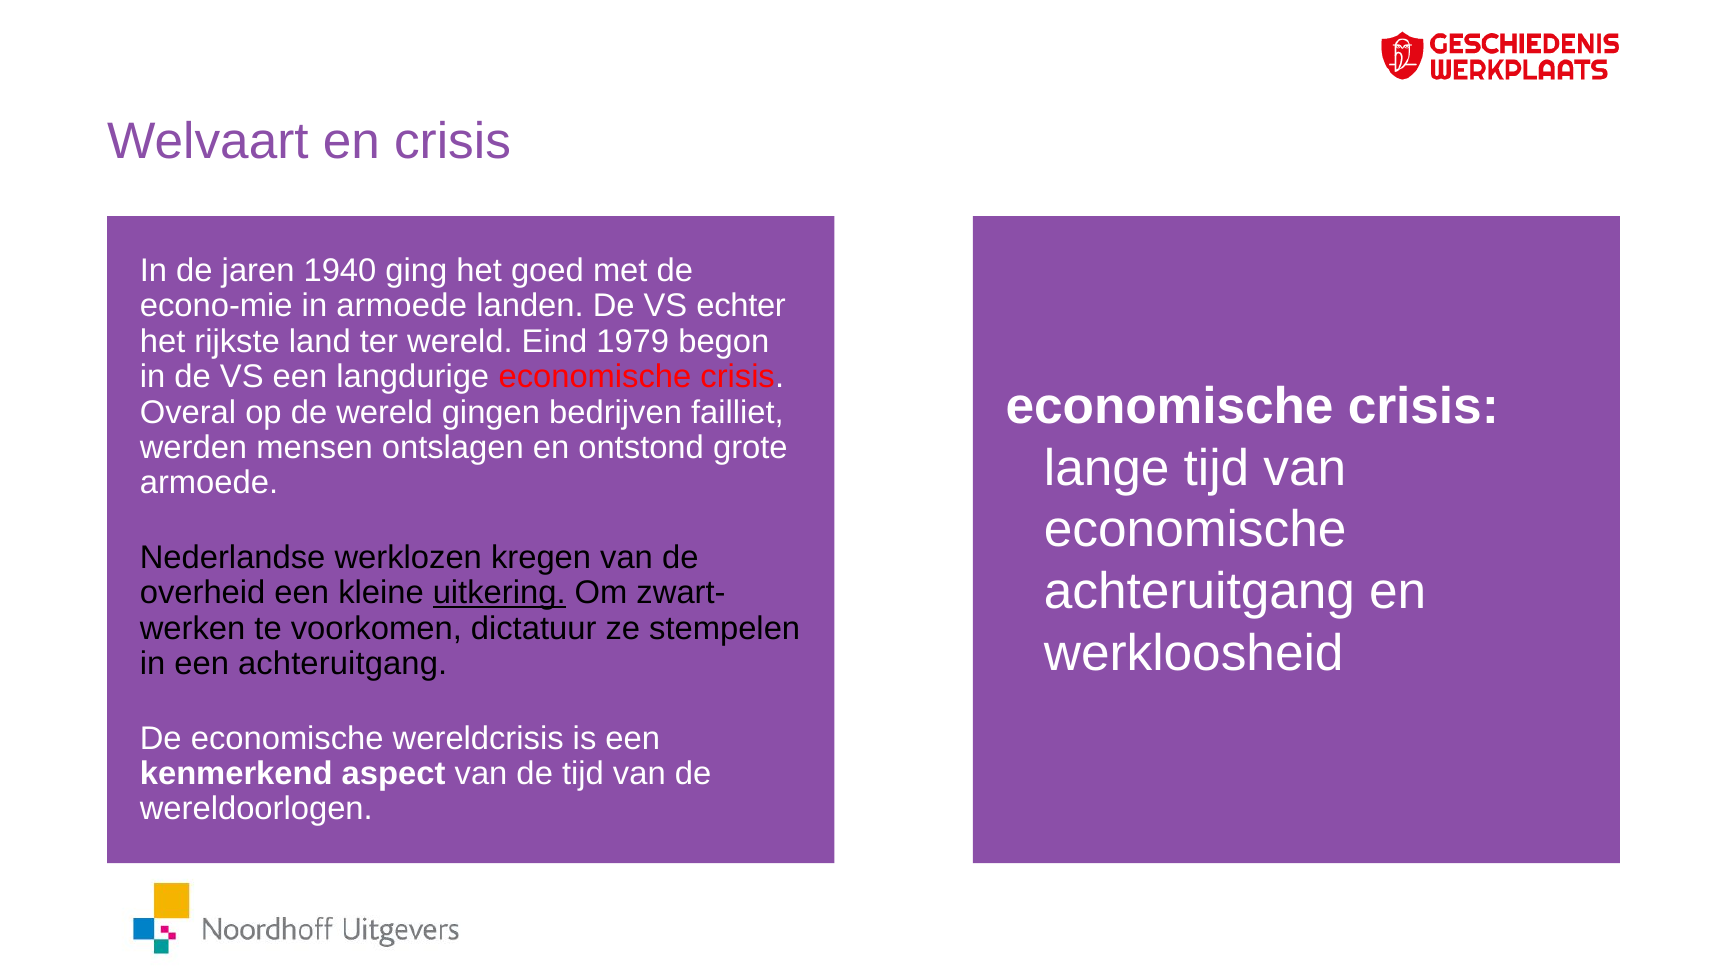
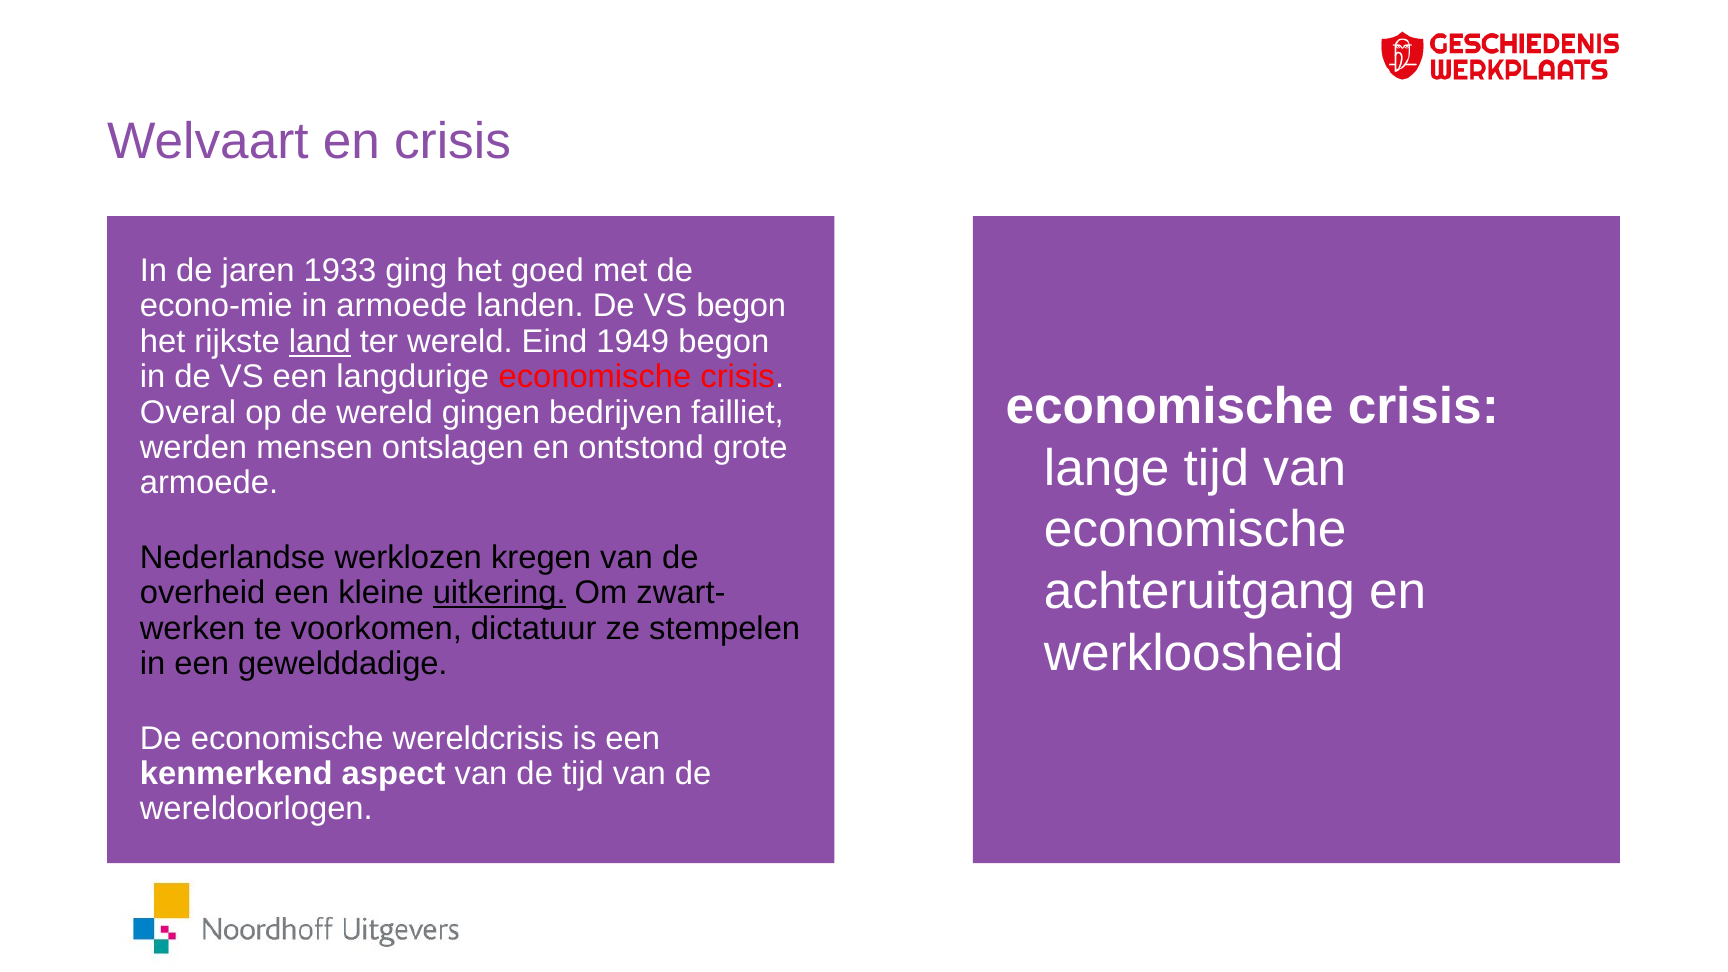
1940: 1940 -> 1933
VS echter: echter -> begon
land underline: none -> present
1979: 1979 -> 1949
een achteruitgang: achteruitgang -> gewelddadige
